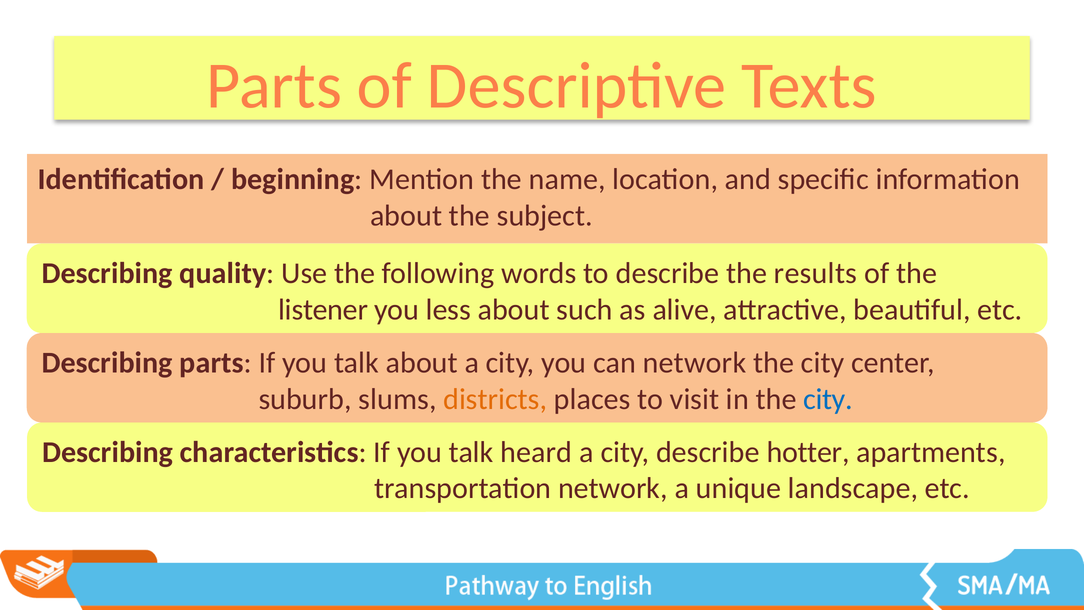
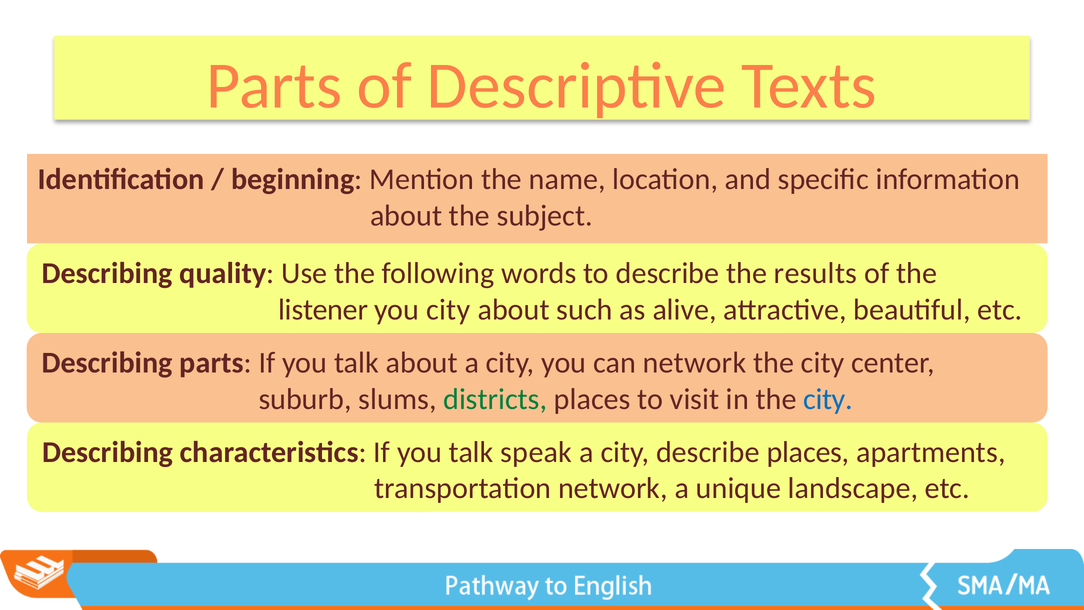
you less: less -> city
districts colour: orange -> green
heard: heard -> speak
describe hotter: hotter -> places
